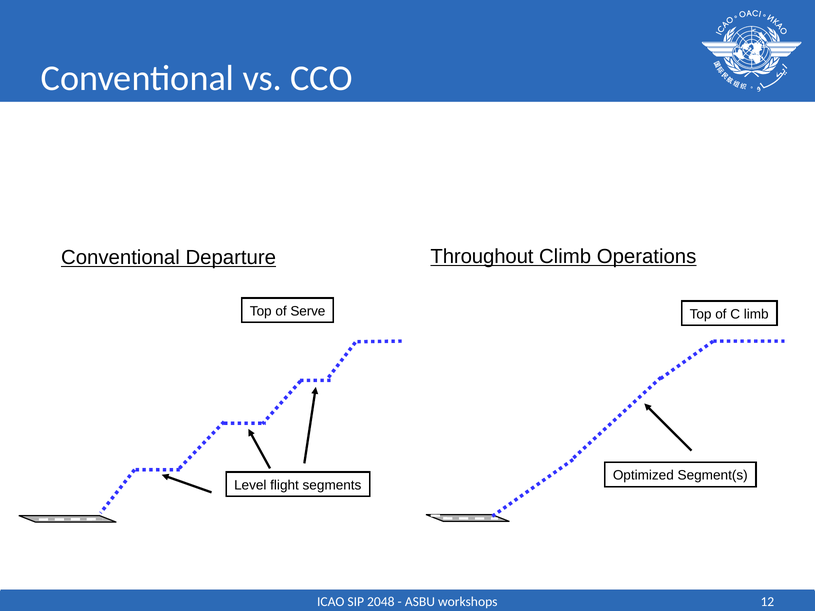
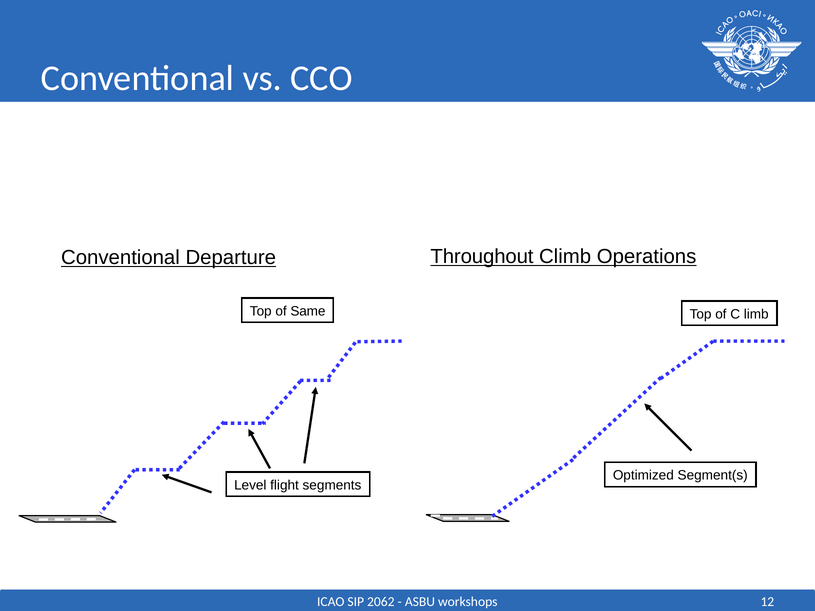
Serve: Serve -> Same
2048: 2048 -> 2062
